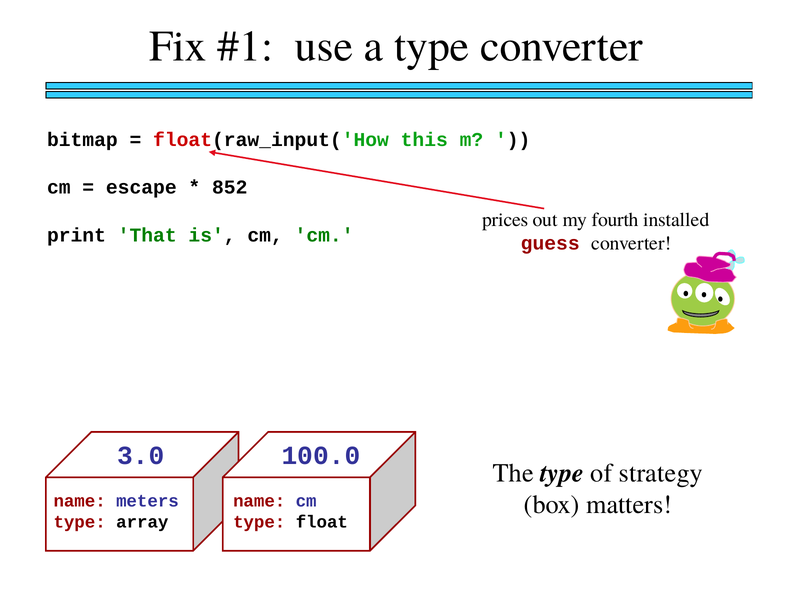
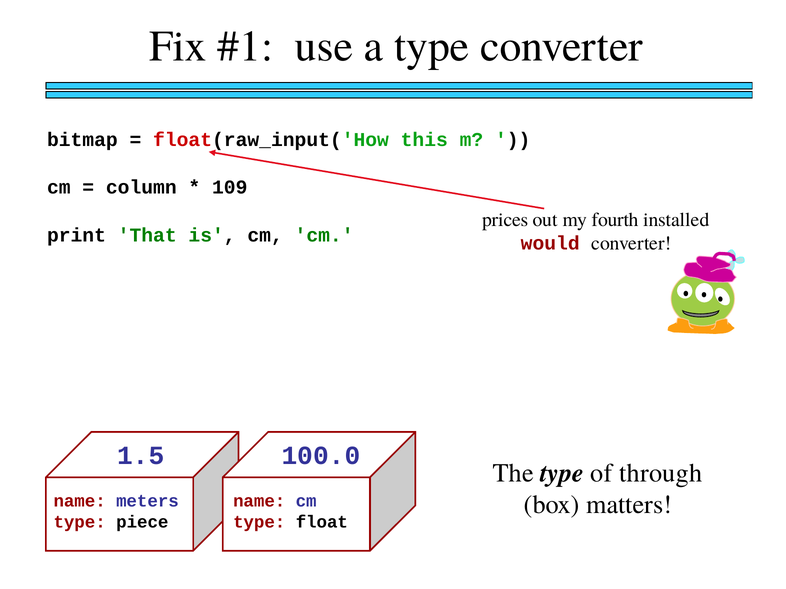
escape: escape -> column
852: 852 -> 109
guess: guess -> would
3.0: 3.0 -> 1.5
strategy: strategy -> through
array: array -> piece
